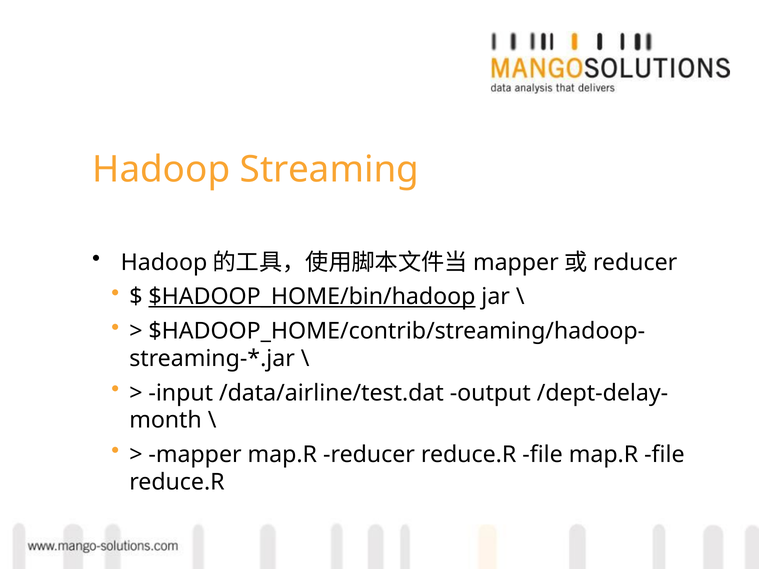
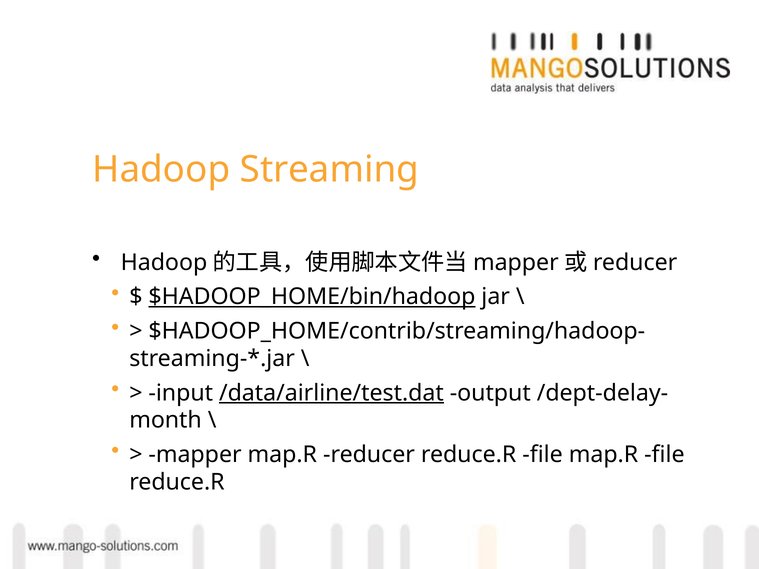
/data/airline/test.dat underline: none -> present
